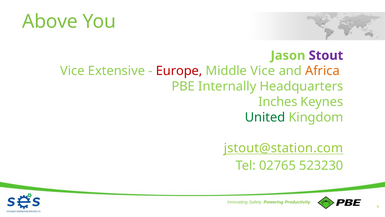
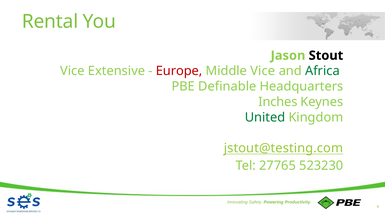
Above: Above -> Rental
Stout colour: purple -> black
Africa colour: orange -> green
Internally: Internally -> Definable
jstout@station.com: jstout@station.com -> jstout@testing.com
02765: 02765 -> 27765
